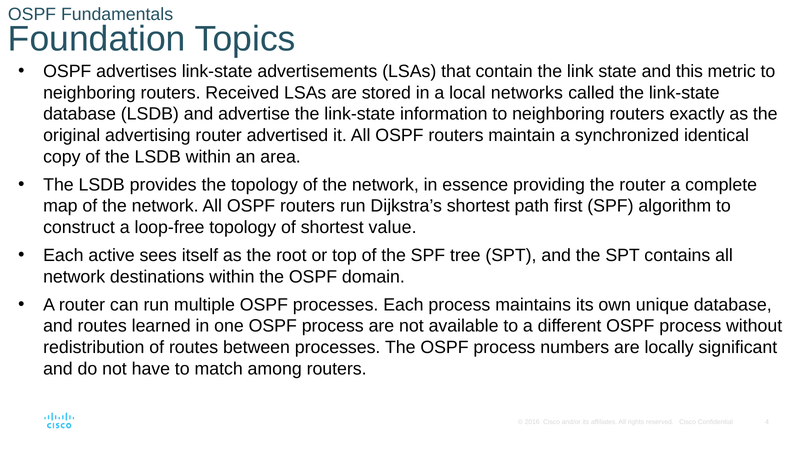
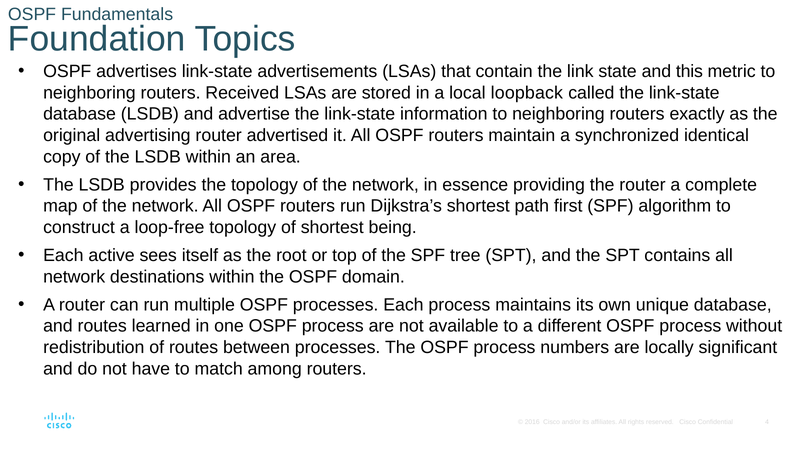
networks: networks -> loopback
value: value -> being
